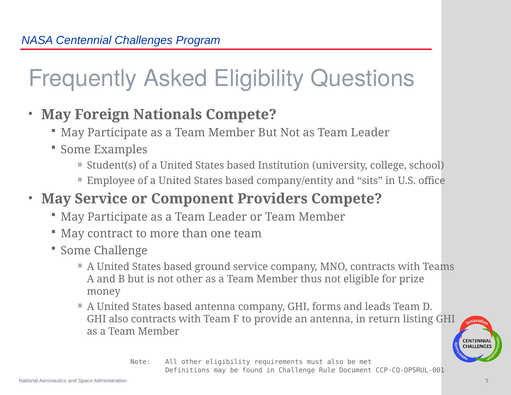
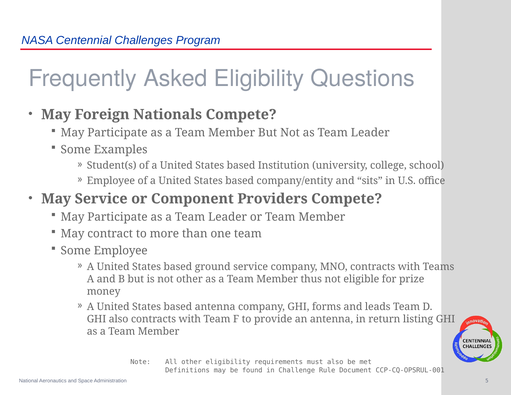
Some Challenge: Challenge -> Employee
